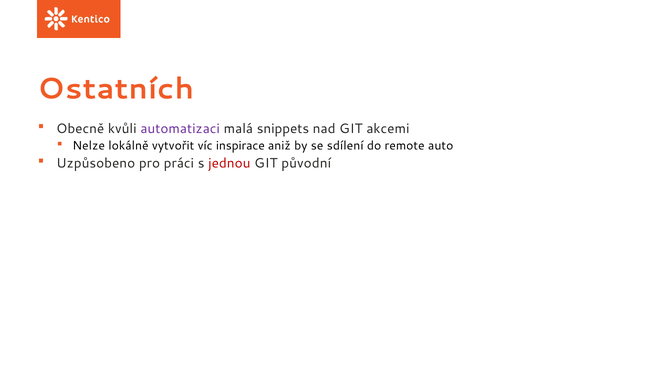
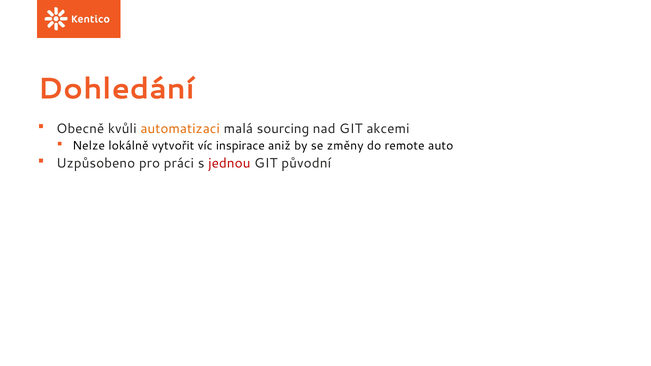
Ostatních: Ostatních -> Dohledání
automatizaci colour: purple -> orange
snippets: snippets -> sourcing
sdílení: sdílení -> změny
